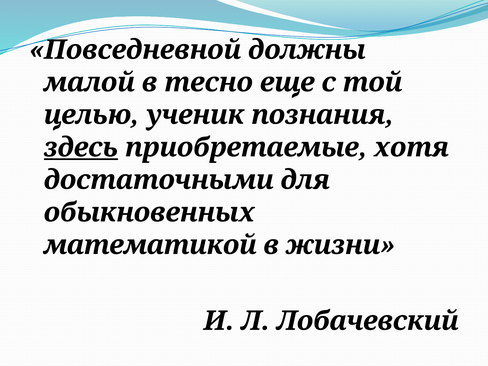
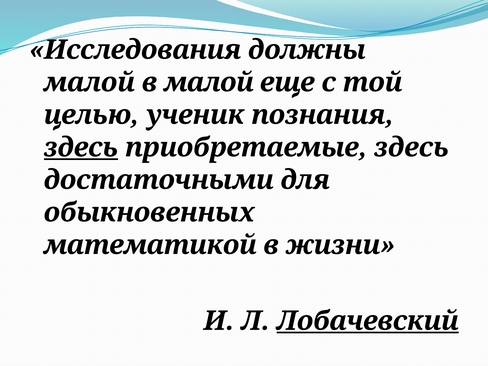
Повседневной: Повседневной -> Исследования
в тесно: тесно -> малой
приобретаемые хотя: хотя -> здесь
Лобачевский underline: none -> present
